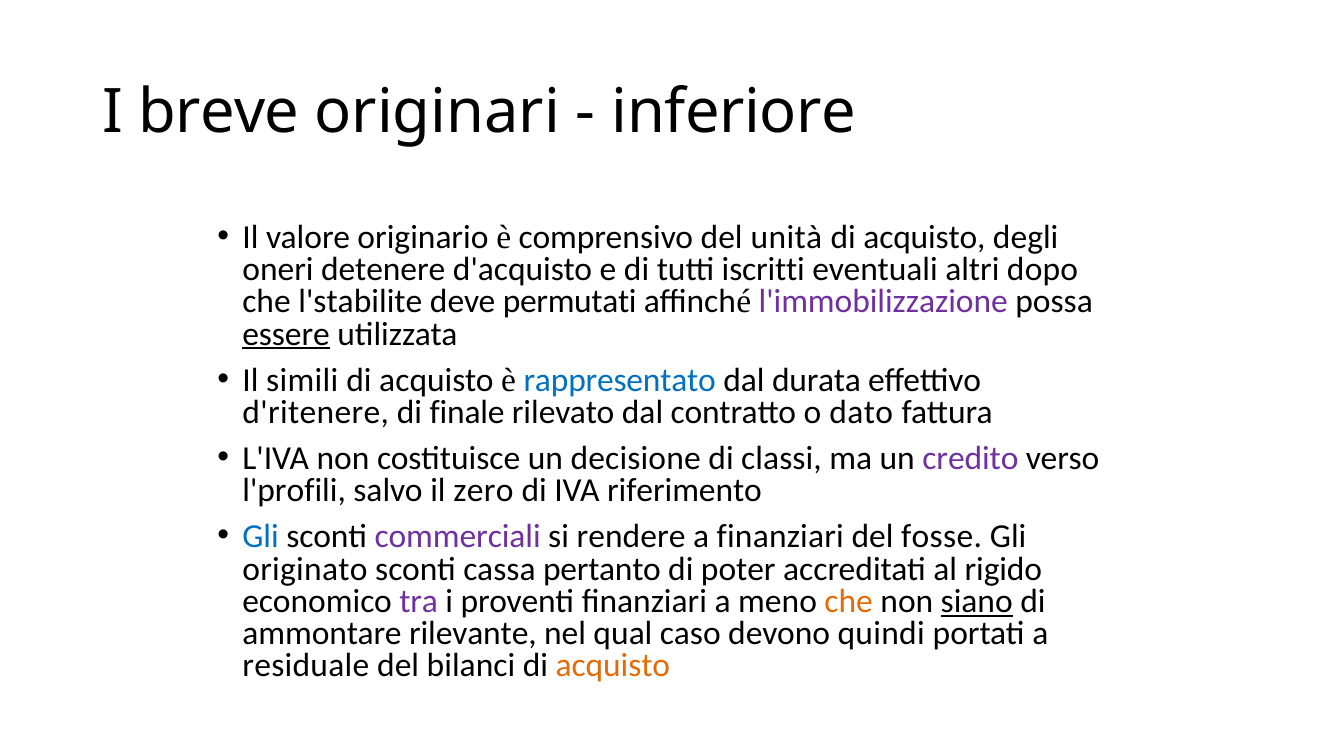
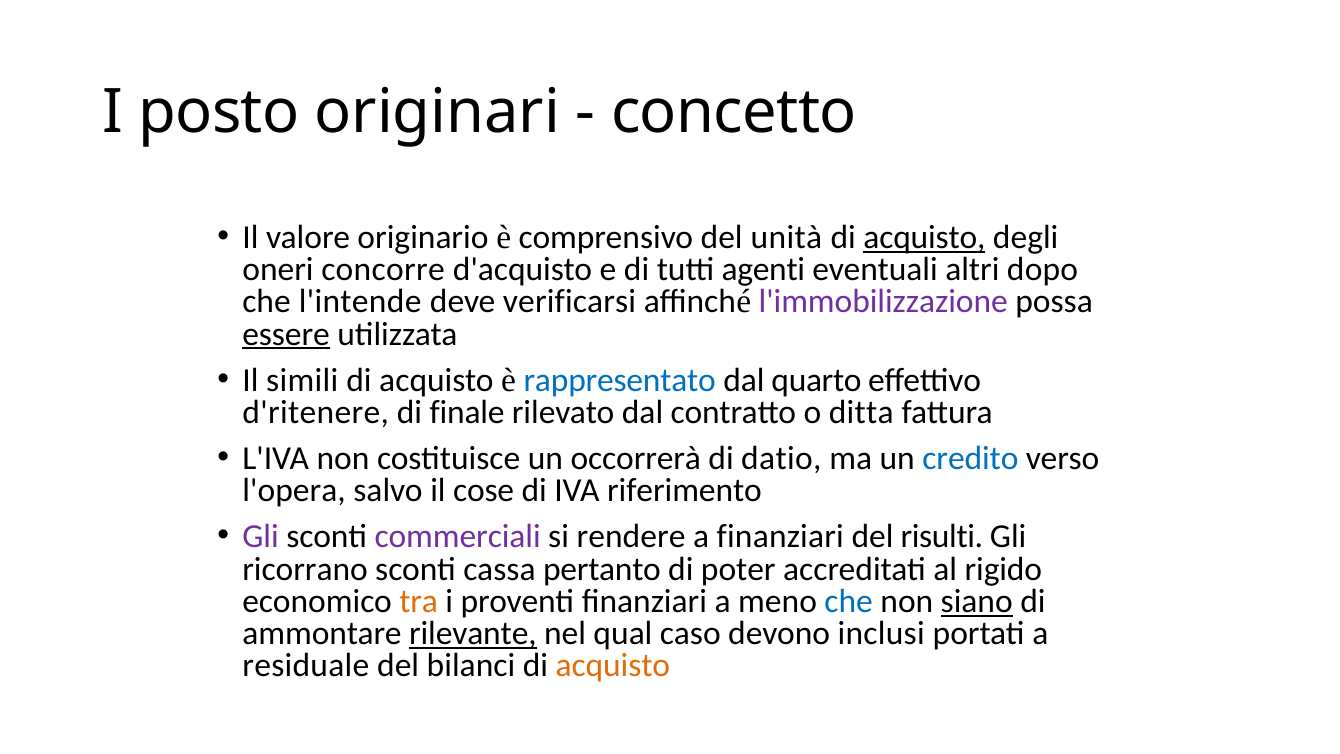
breve: breve -> posto
inferiore: inferiore -> concetto
acquisto at (924, 237) underline: none -> present
detenere: detenere -> concorre
iscritti: iscritti -> agenti
l'stabilite: l'stabilite -> l'intende
permutati: permutati -> verificarsi
durata: durata -> quarto
dato: dato -> ditta
decisione: decisione -> occorrerà
classi: classi -> datio
credito colour: purple -> blue
l'profili: l'profili -> l'opera
zero: zero -> cose
Gli at (261, 537) colour: blue -> purple
fosse: fosse -> risulti
originato: originato -> ricorrano
tra colour: purple -> orange
che at (849, 601) colour: orange -> blue
rilevante underline: none -> present
quindi: quindi -> inclusi
